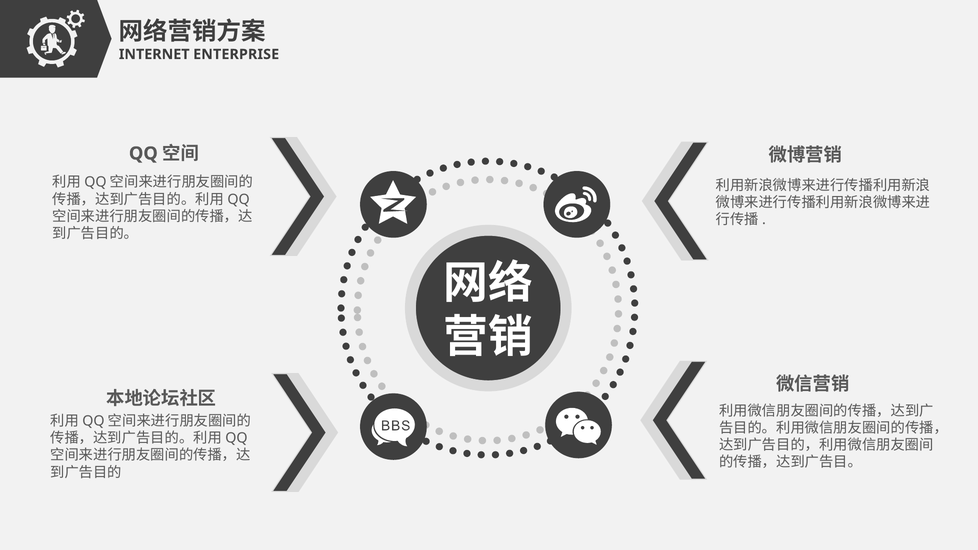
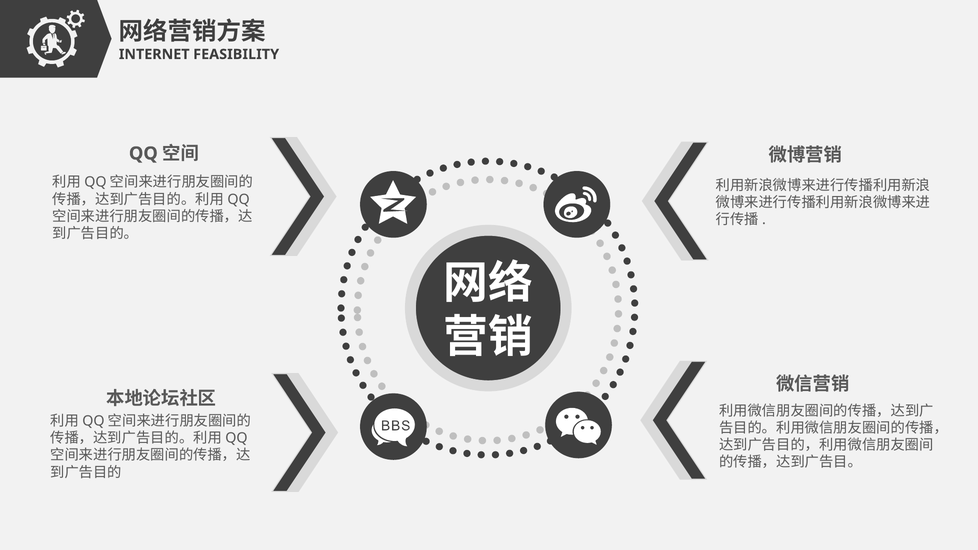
ENTERPRISE: ENTERPRISE -> FEASIBILITY
